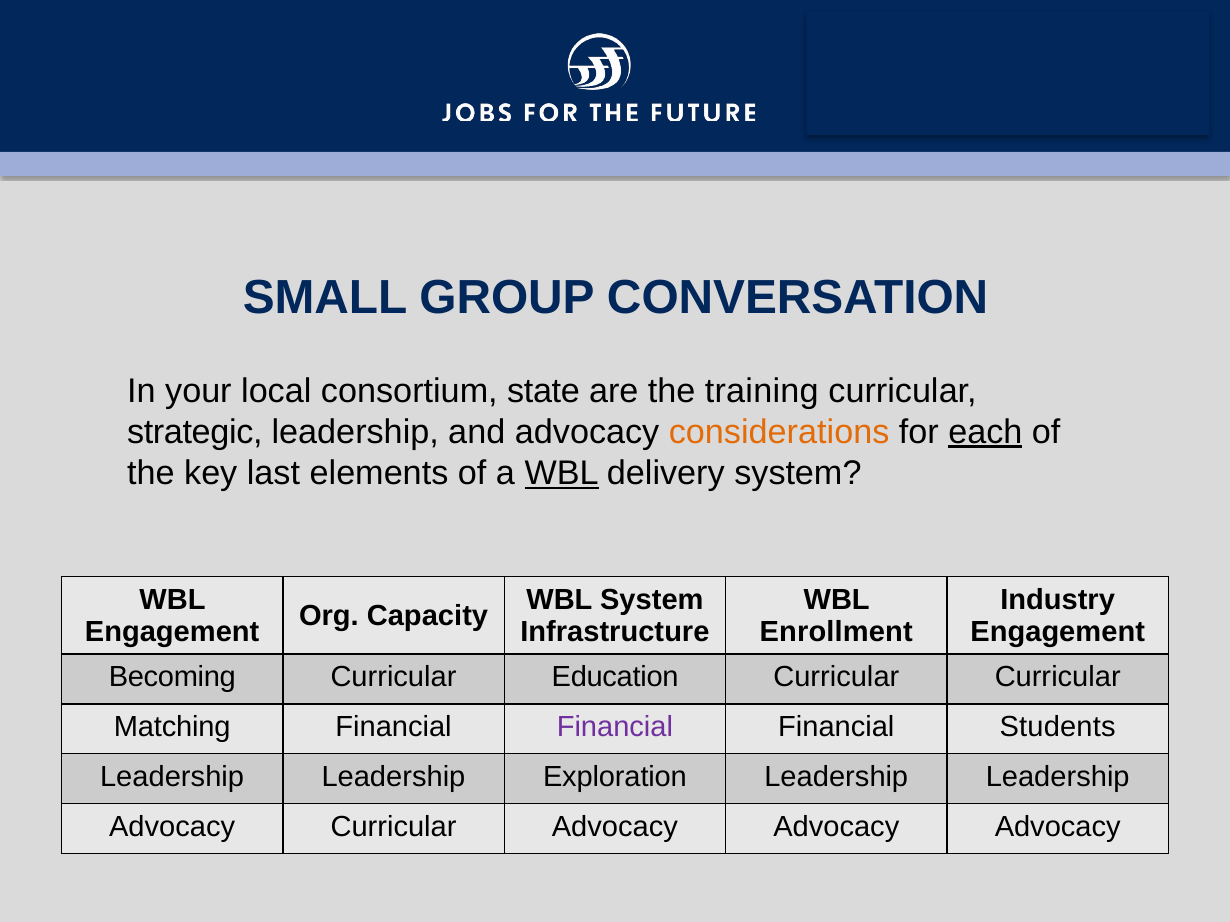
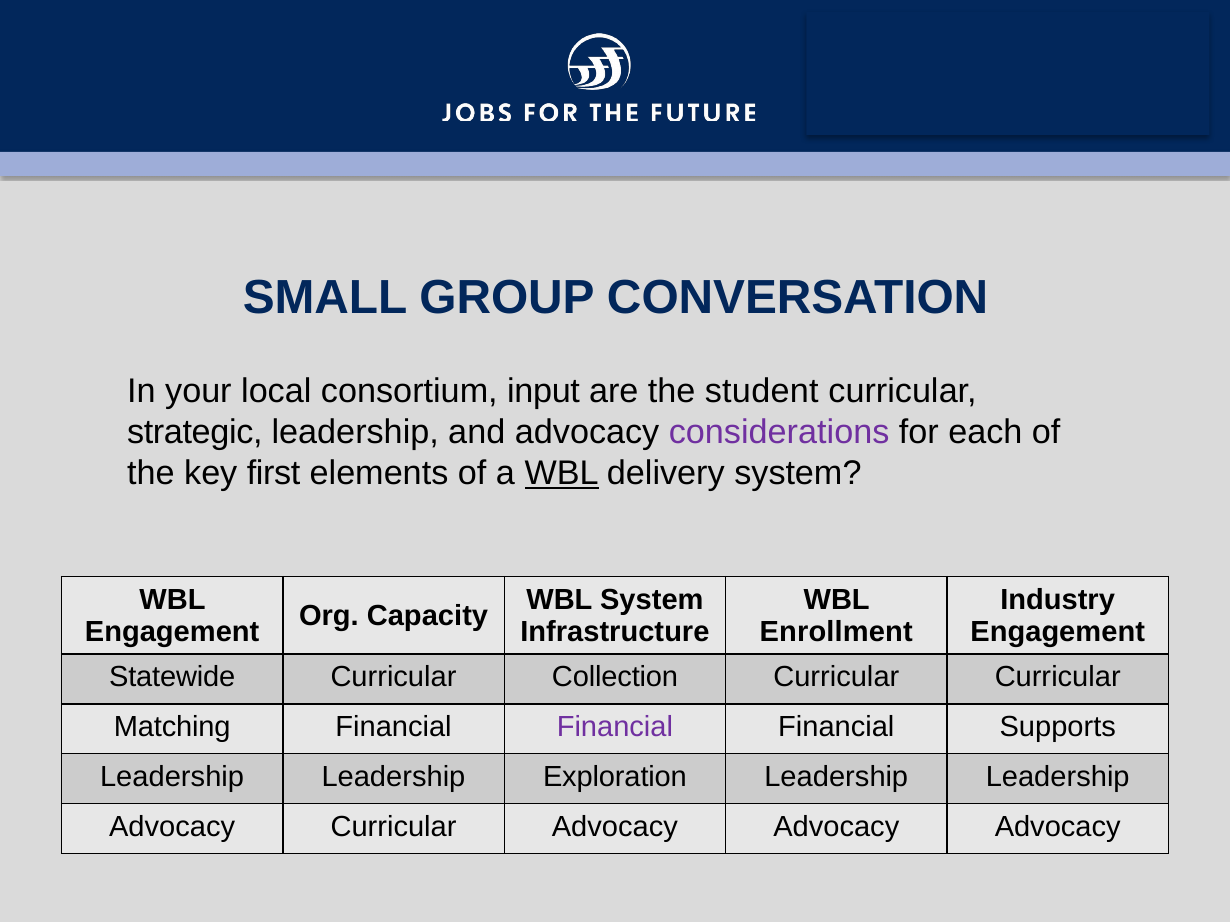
state: state -> input
training: training -> student
considerations colour: orange -> purple
each underline: present -> none
last: last -> first
Becoming: Becoming -> Statewide
Education: Education -> Collection
Students: Students -> Supports
